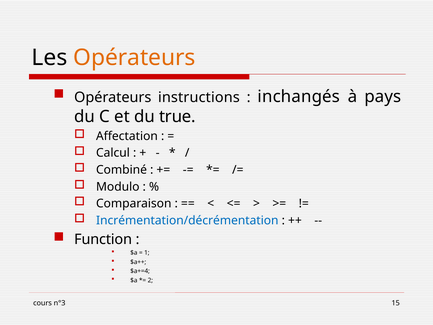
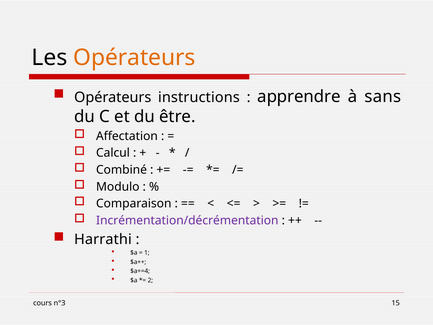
inchangés: inchangés -> apprendre
pays: pays -> sans
true: true -> être
Incrémentation/décrémentation colour: blue -> purple
Function: Function -> Harrathi
